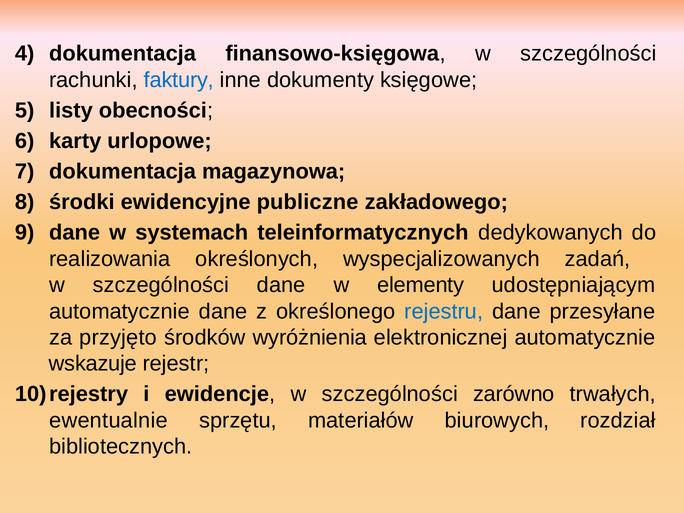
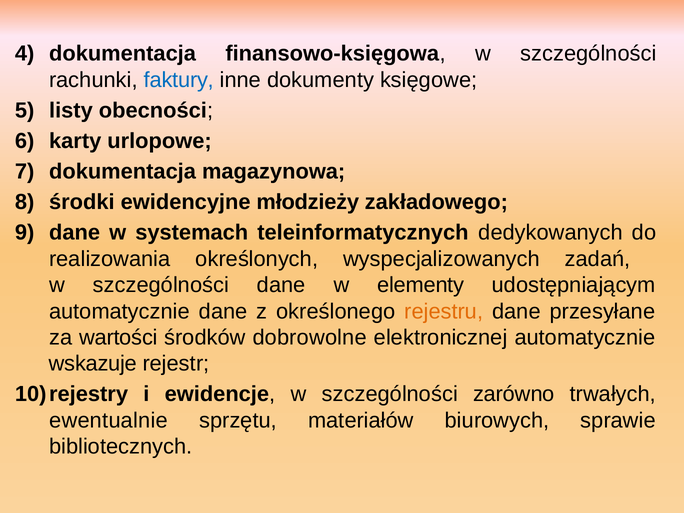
publiczne: publiczne -> młodzieży
rejestru colour: blue -> orange
przyjęto: przyjęto -> wartości
wyróżnienia: wyróżnienia -> dobrowolne
rozdział: rozdział -> sprawie
